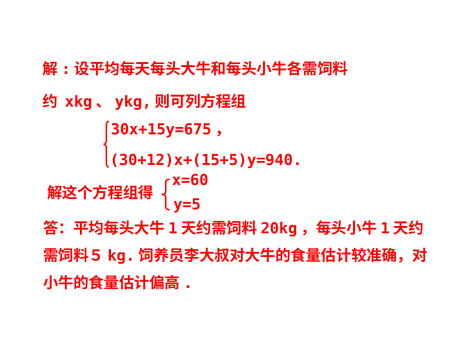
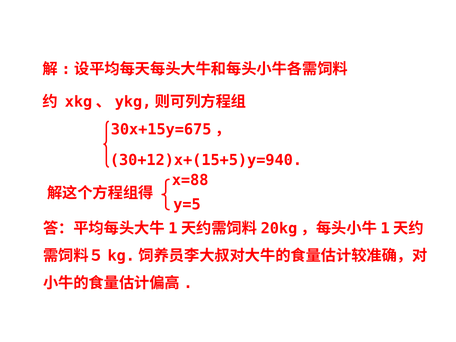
x=60: x=60 -> x=88
